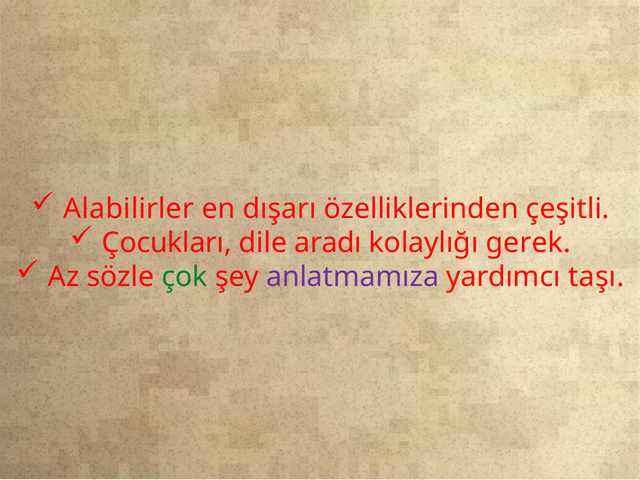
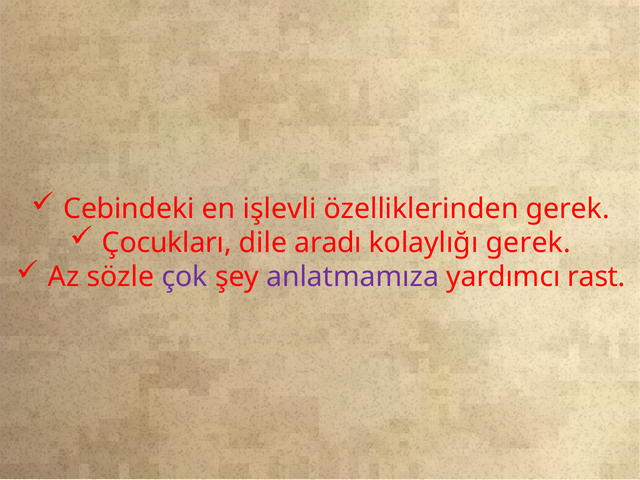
Alabilirler: Alabilirler -> Cebindeki
dışarı: dışarı -> işlevli
özelliklerinden çeşitli: çeşitli -> gerek
çok colour: green -> purple
taşı: taşı -> rast
